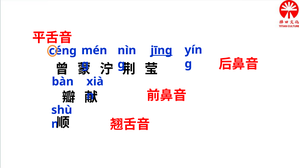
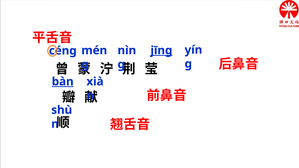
bàn underline: none -> present
